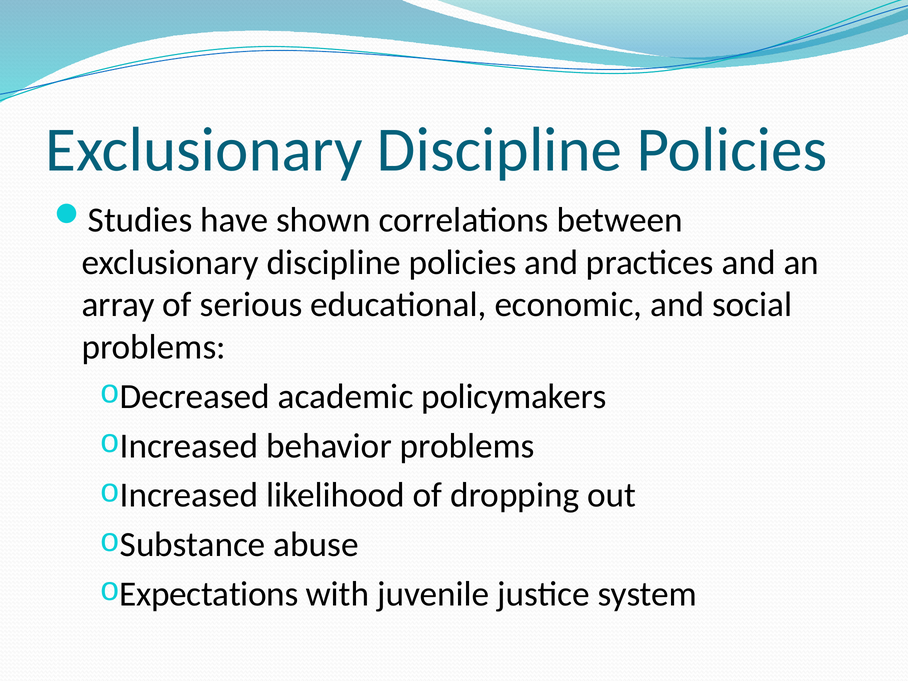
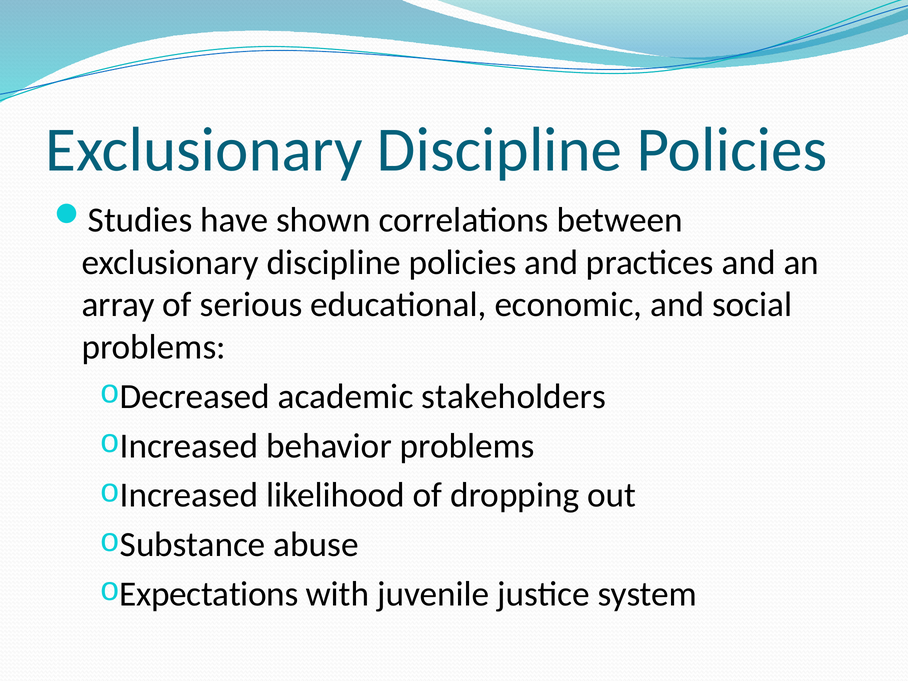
policymakers: policymakers -> stakeholders
